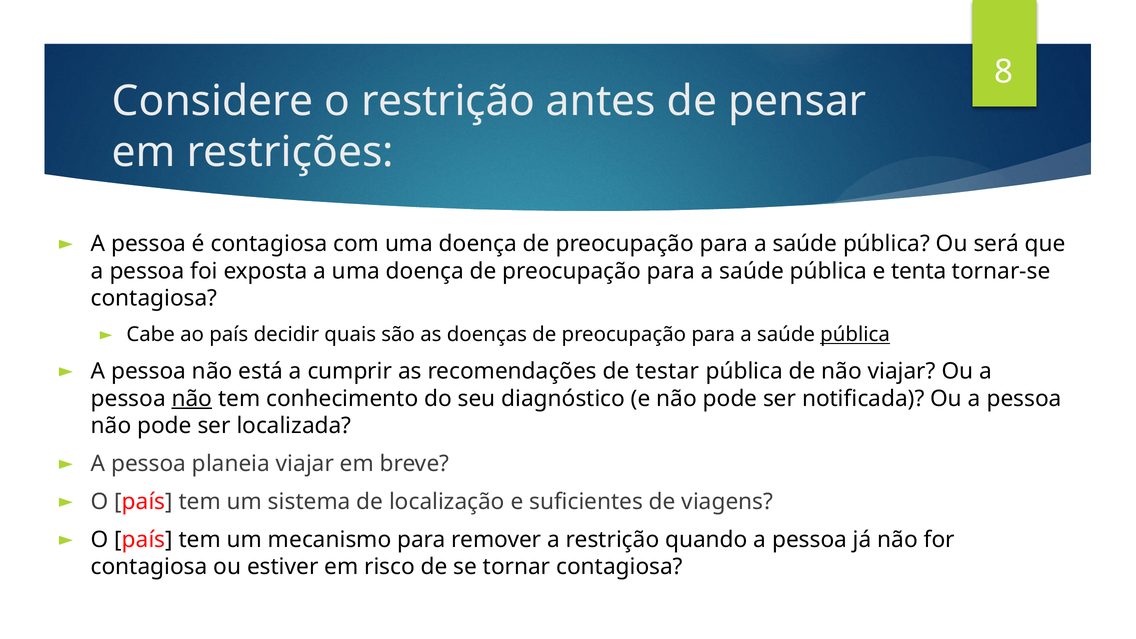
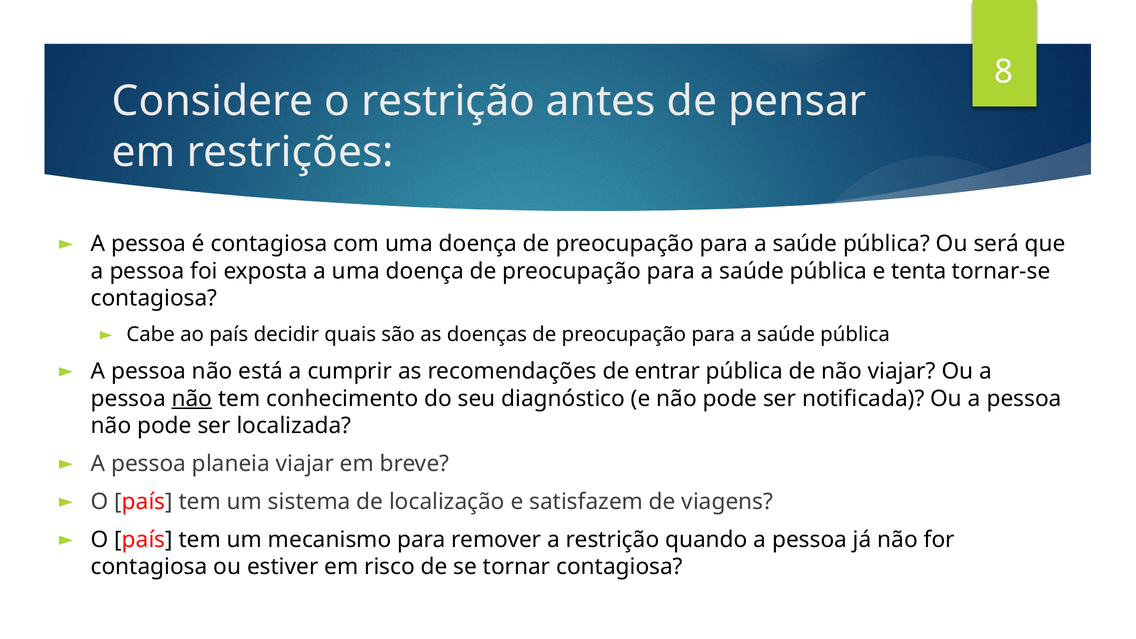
pública at (855, 335) underline: present -> none
testar: testar -> entrar
suficientes: suficientes -> satisfazem
